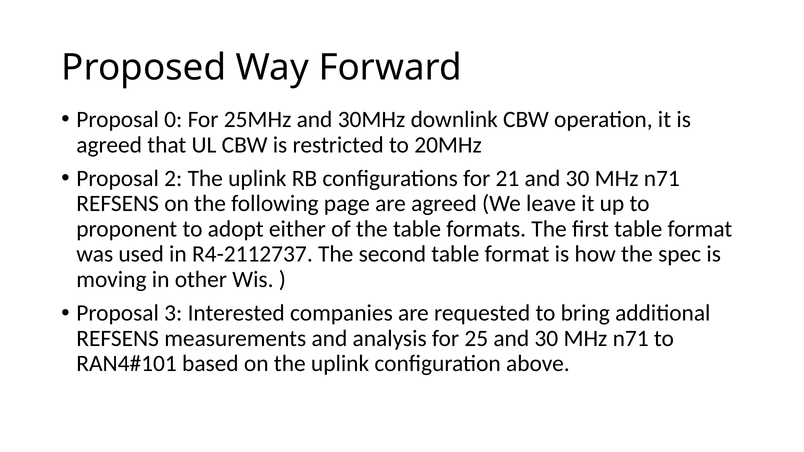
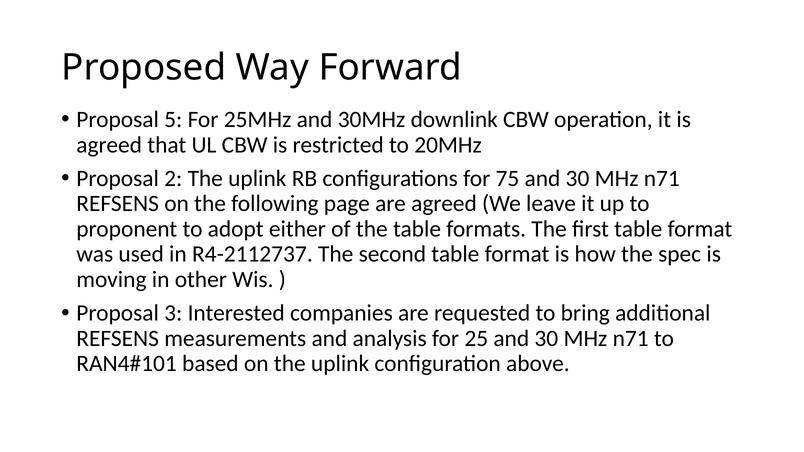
0: 0 -> 5
21: 21 -> 75
